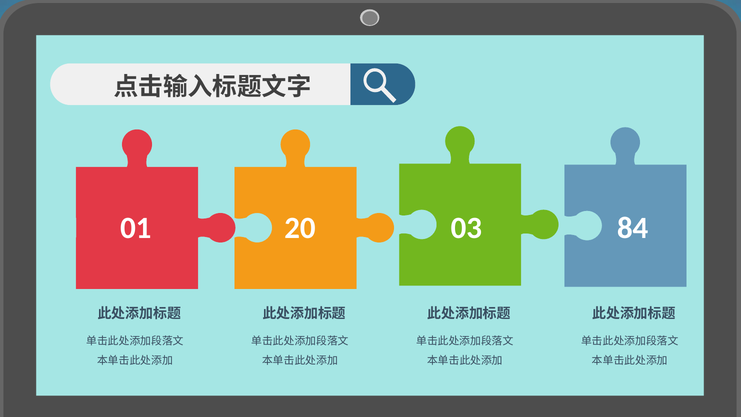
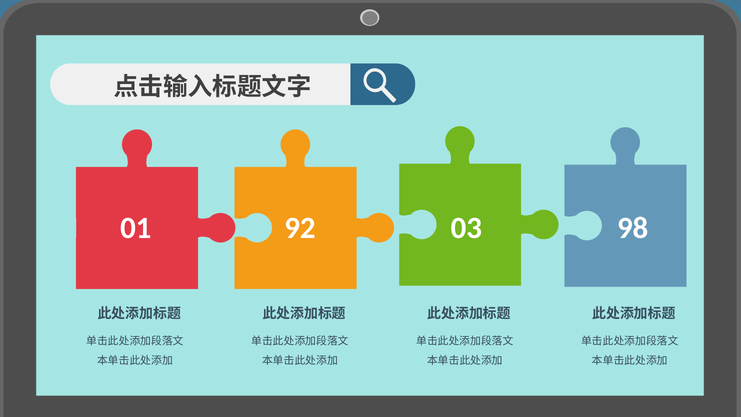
20: 20 -> 92
84: 84 -> 98
